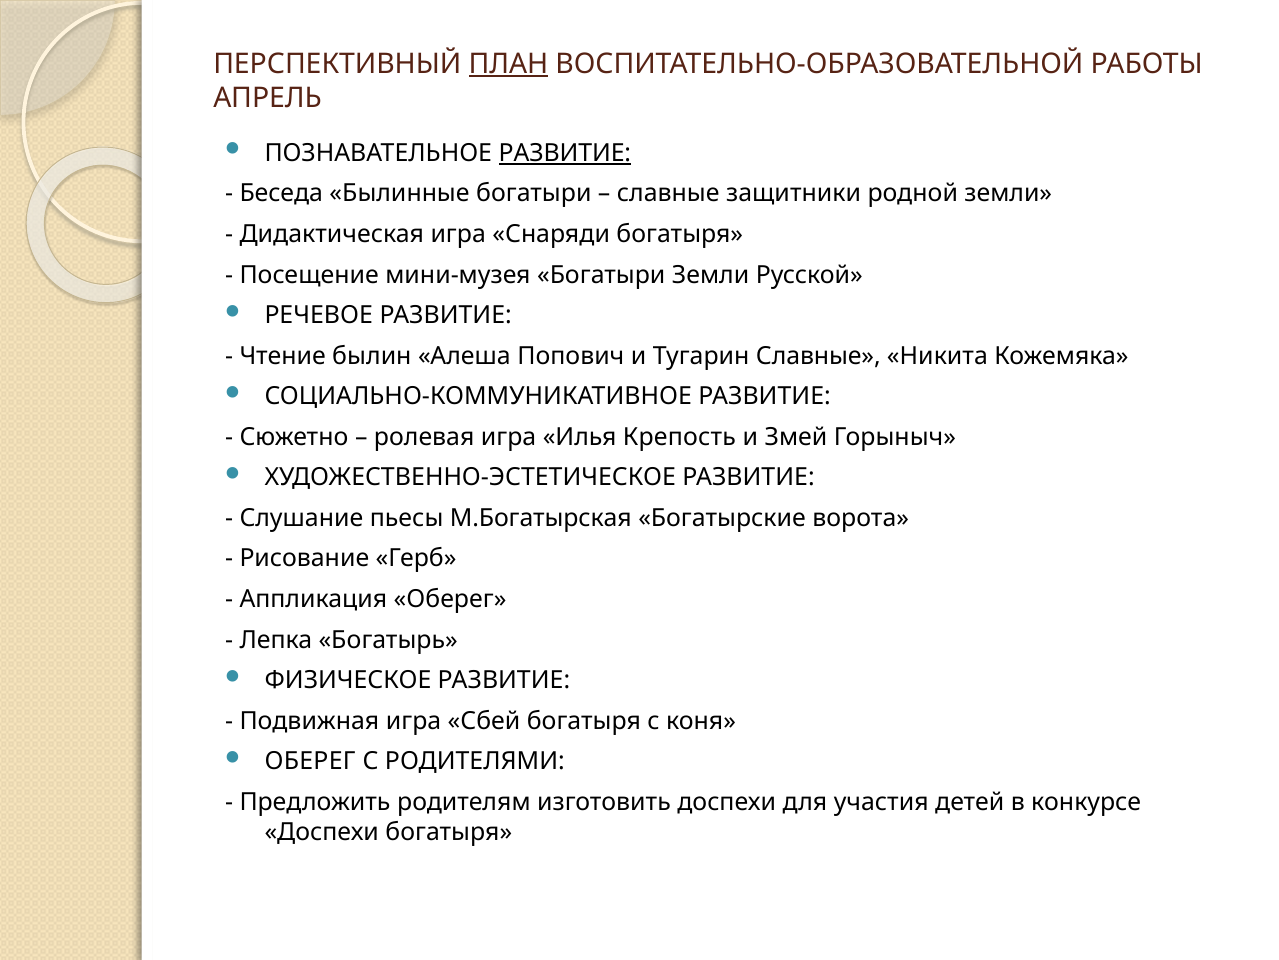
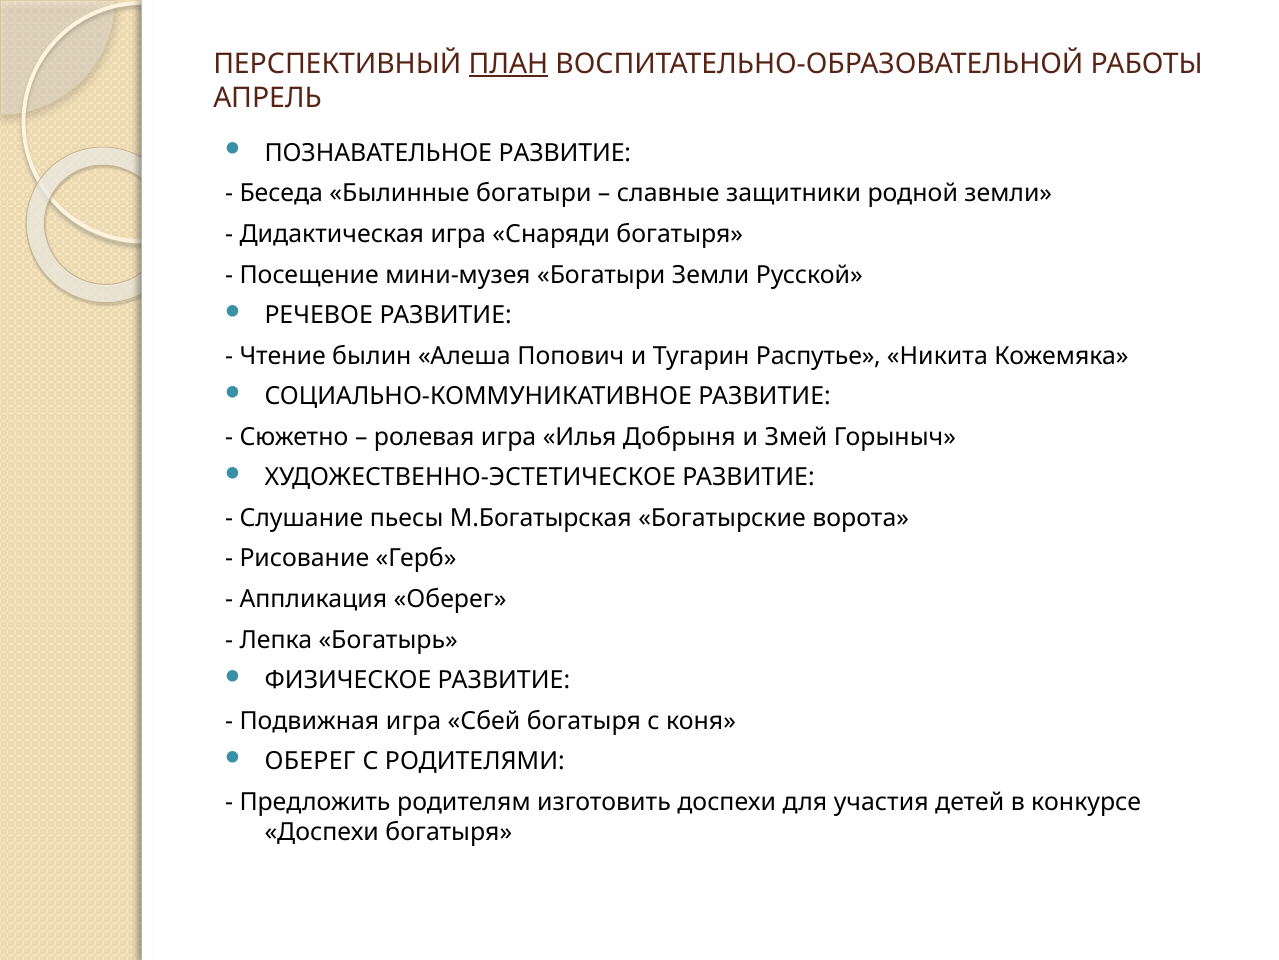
РАЗВИТИЕ at (565, 153) underline: present -> none
Тугарин Славные: Славные -> Распутье
Крепость: Крепость -> Добрыня
